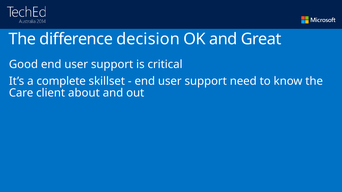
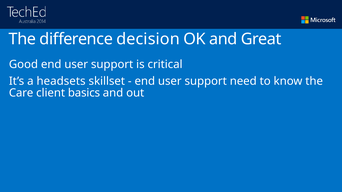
complete: complete -> headsets
about: about -> basics
